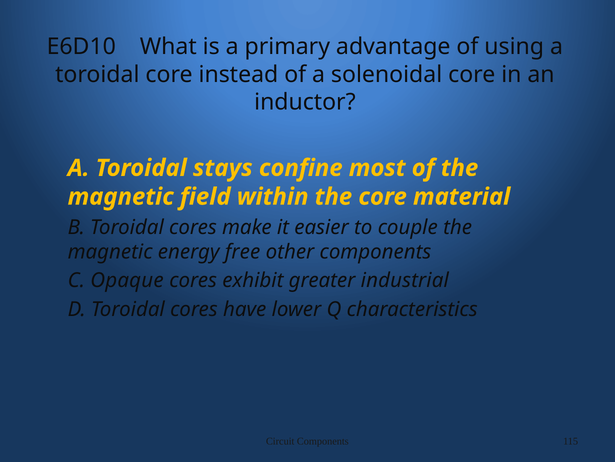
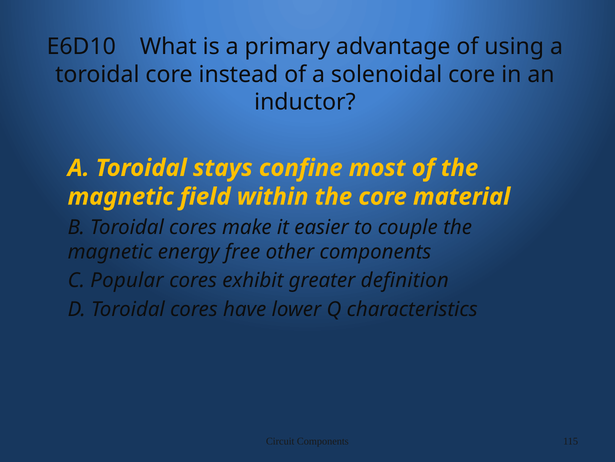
Opaque: Opaque -> Popular
industrial: industrial -> definition
